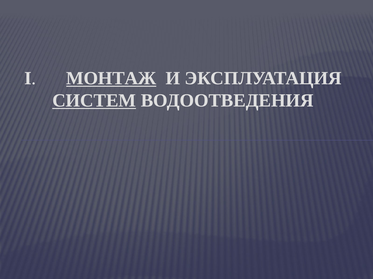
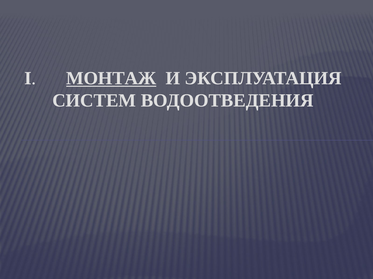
СИСТЕМ underline: present -> none
